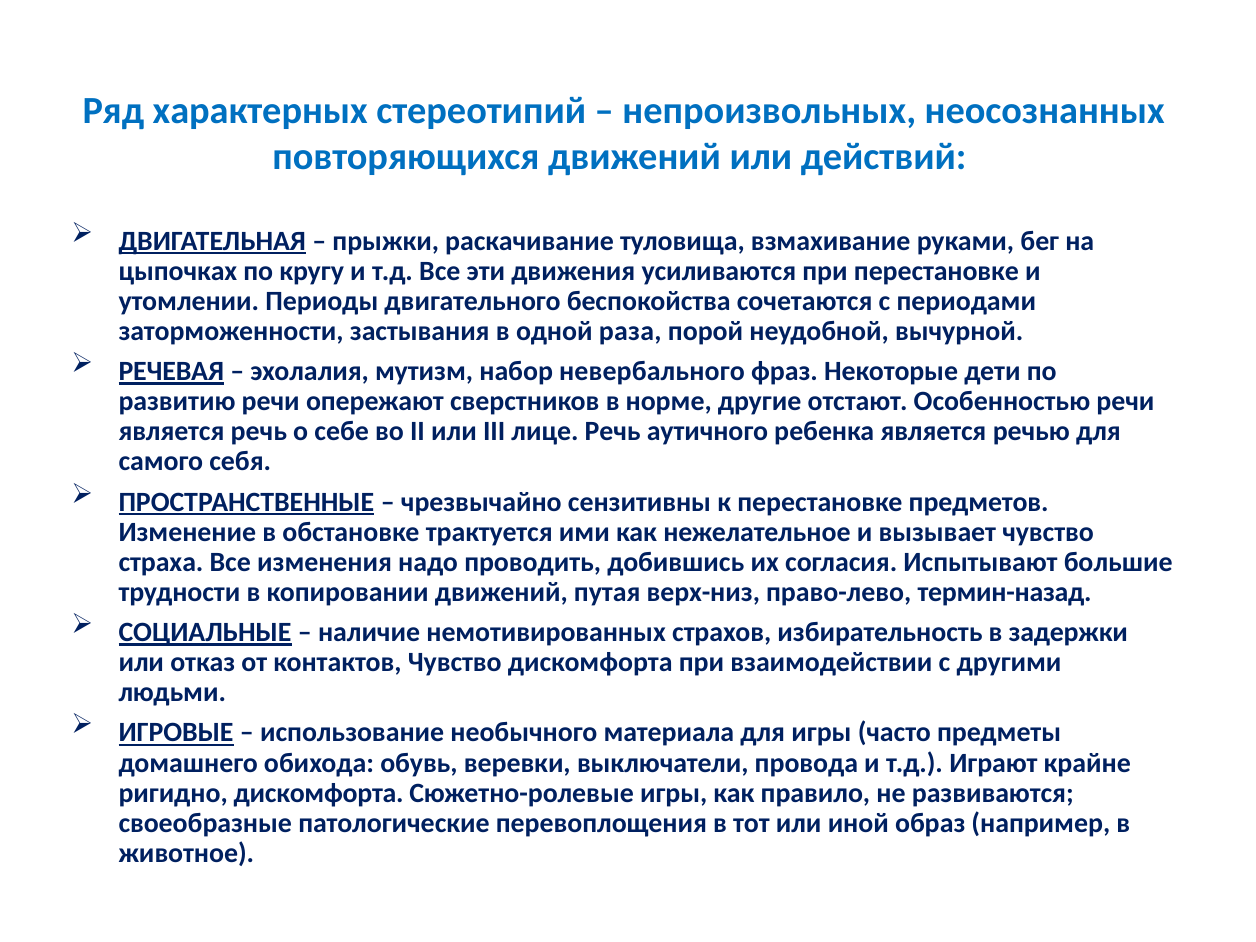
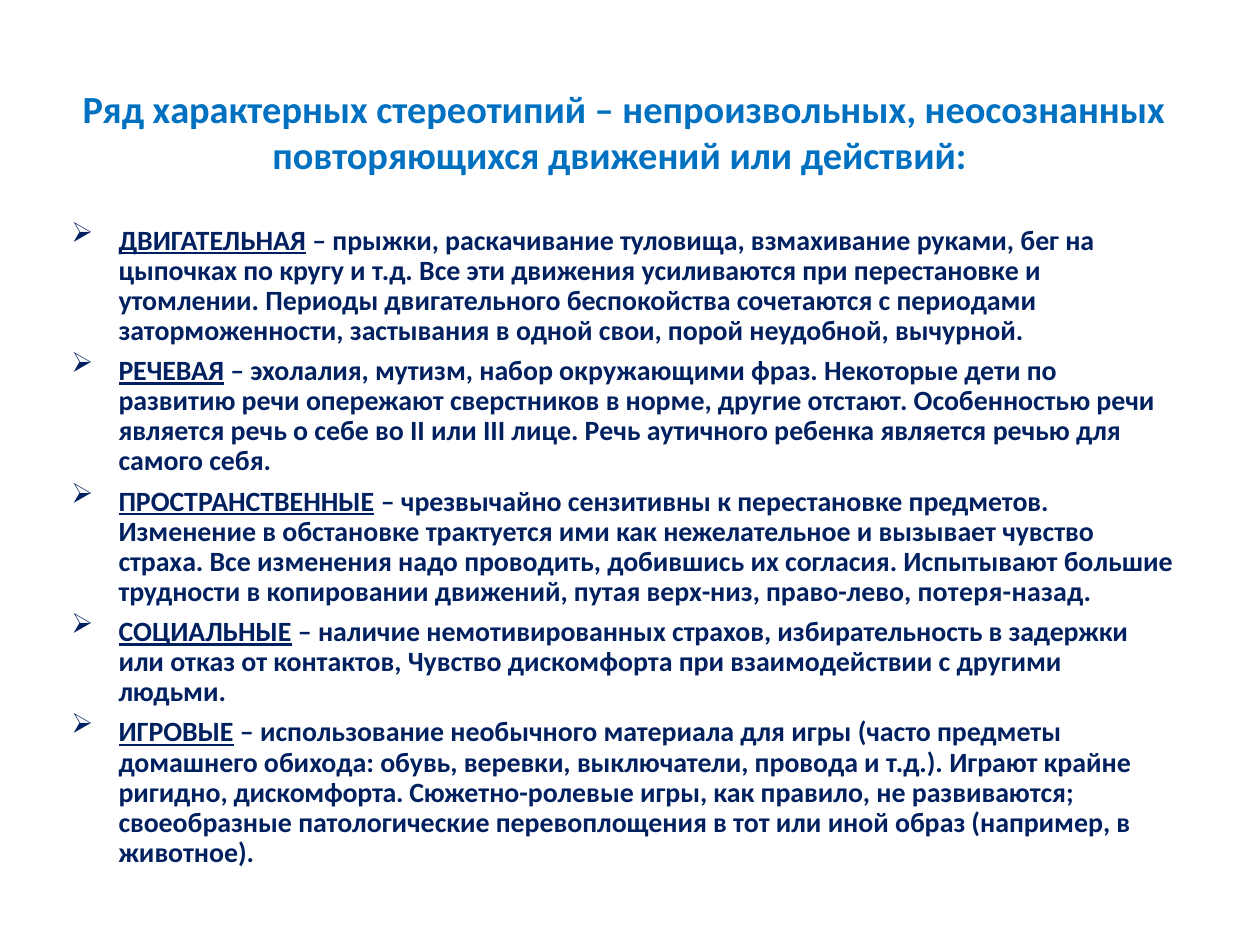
раза: раза -> свои
невербального: невербального -> окружающими
термин-назад: термин-назад -> потеря-назад
